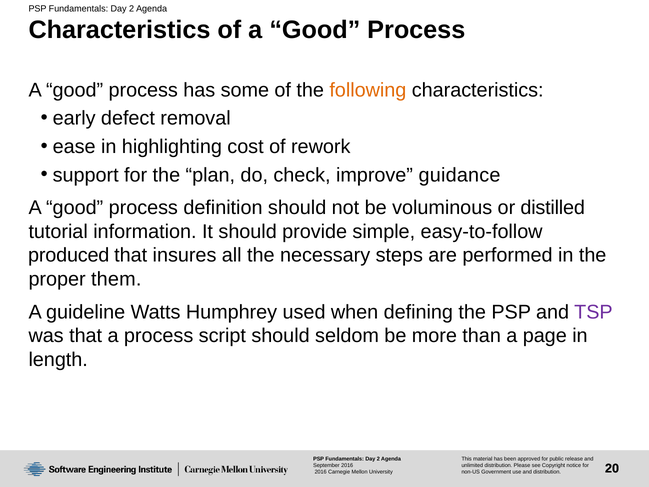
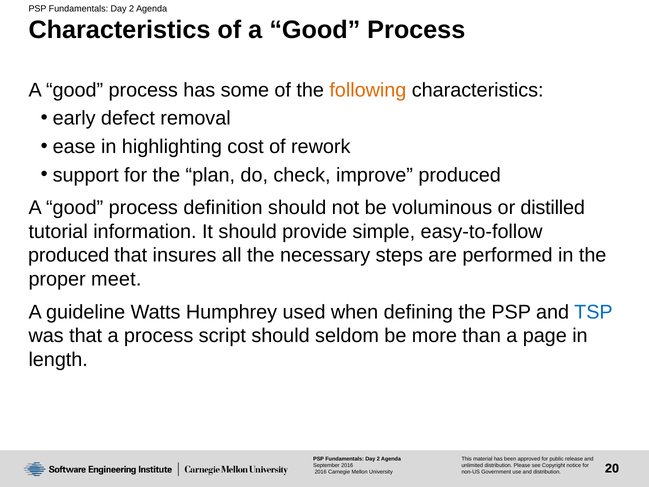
improve guidance: guidance -> produced
them: them -> meet
TSP colour: purple -> blue
